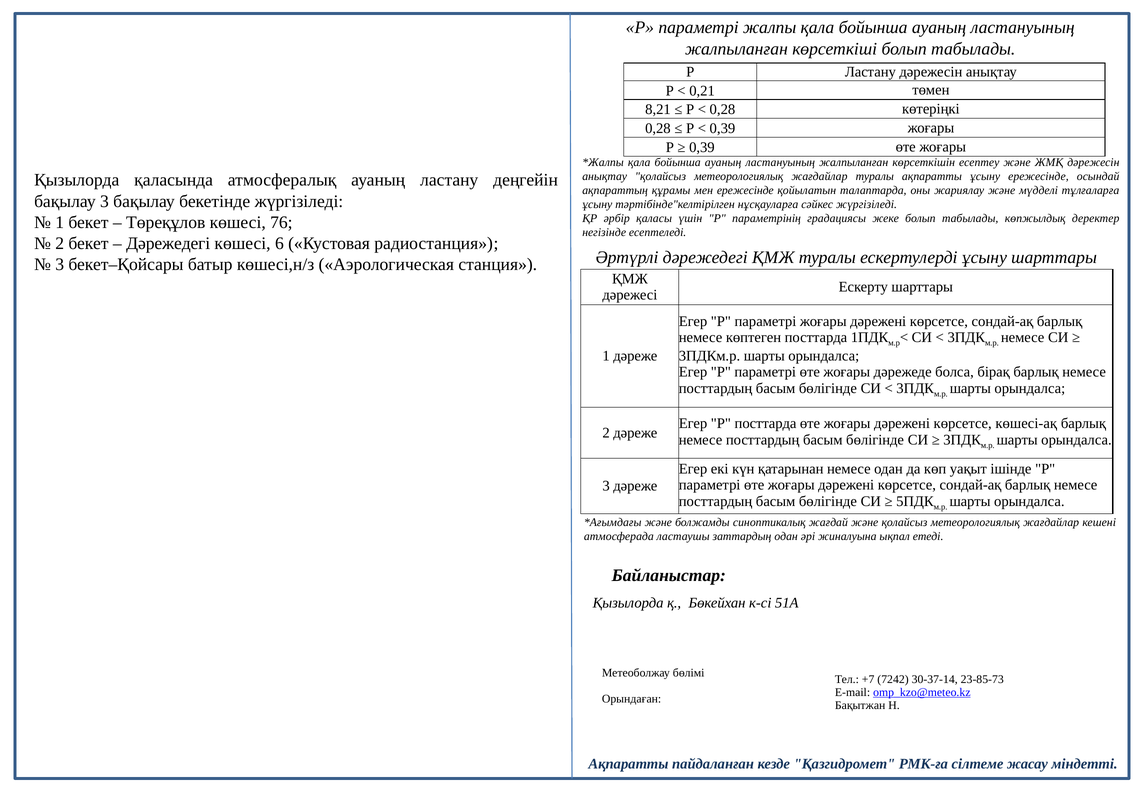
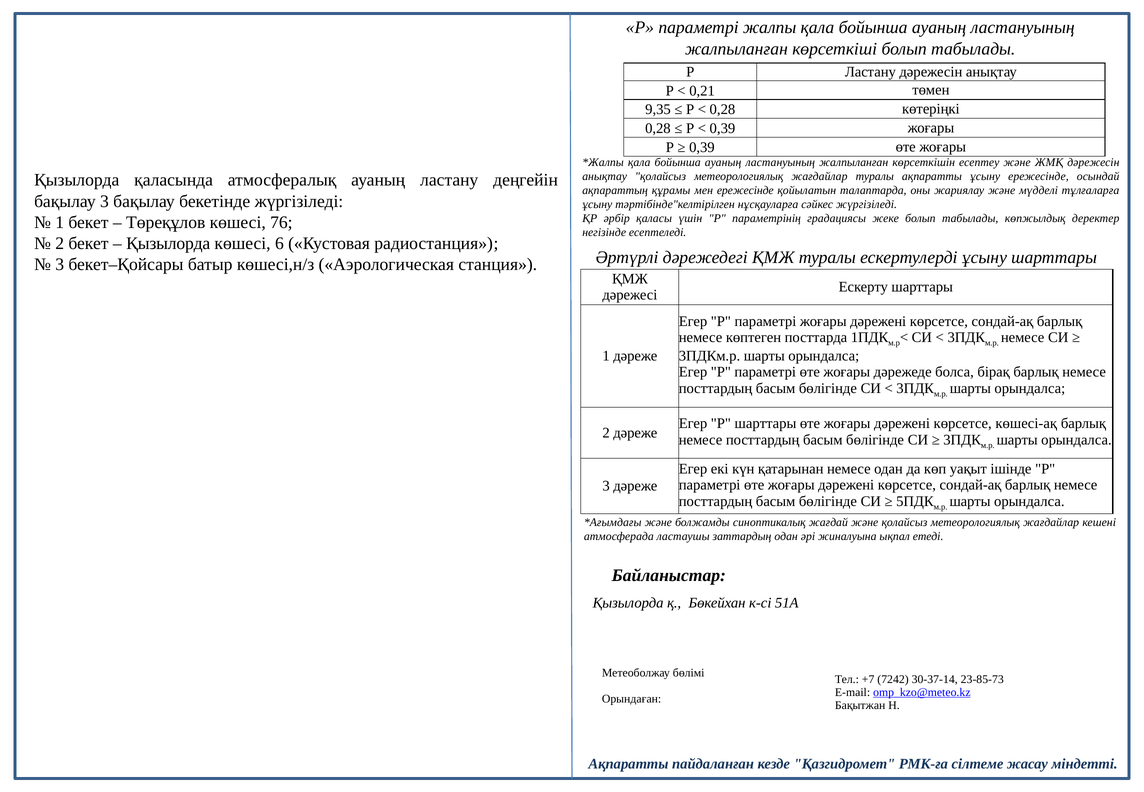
8,21: 8,21 -> 9,35
Дәрежедегі at (168, 243): Дәрежедегі -> Қызылорда
Р посттарда: посттарда -> шарттары
